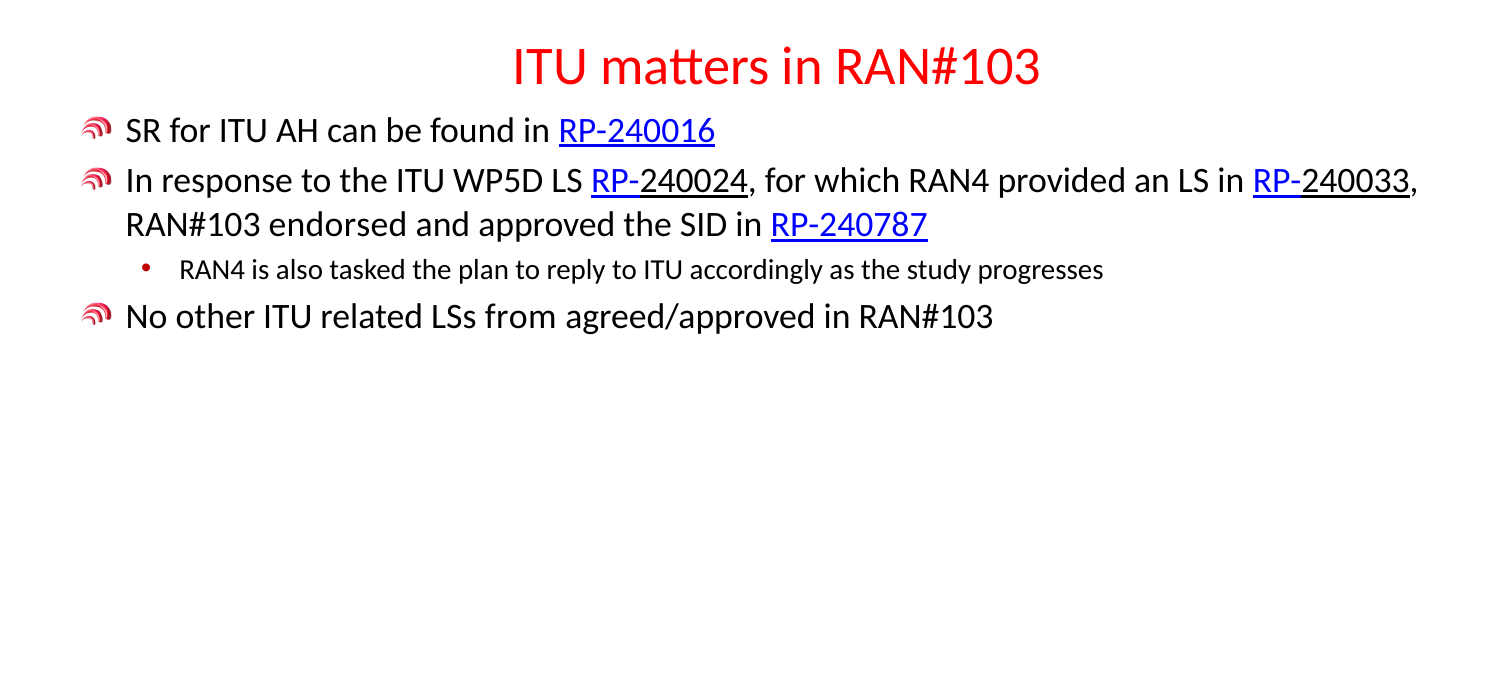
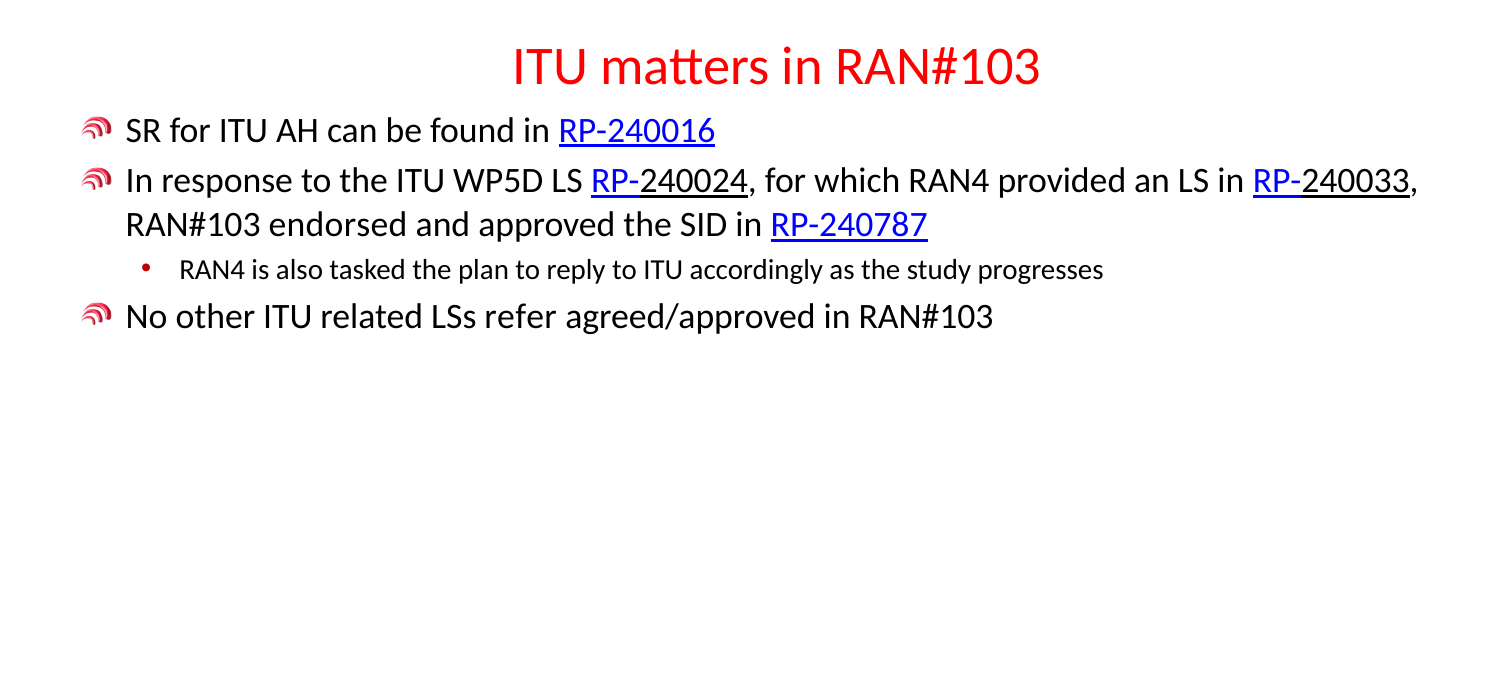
from: from -> refer
